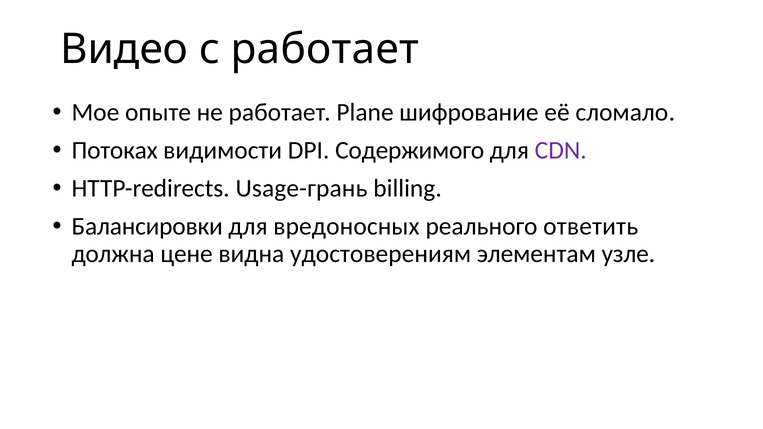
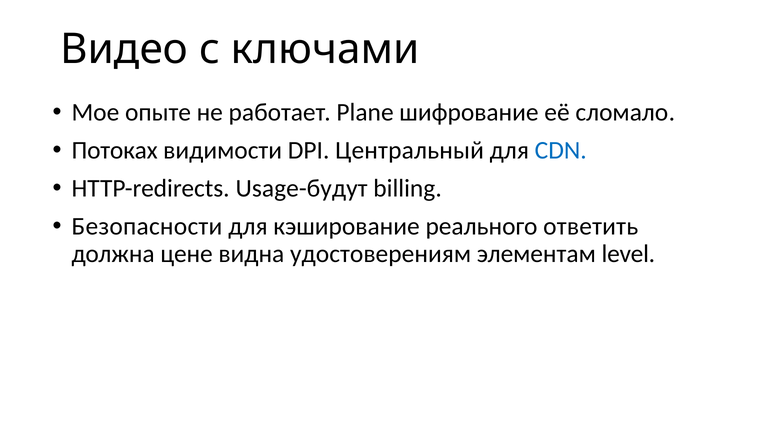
с работает: работает -> ключами
Содержимого: Содержимого -> Центральный
CDN colour: purple -> blue
Usage-грань: Usage-грань -> Usage-будут
Балансировки: Балансировки -> Безопасности
вредоносных: вредоносных -> кэширование
узле: узле -> level
